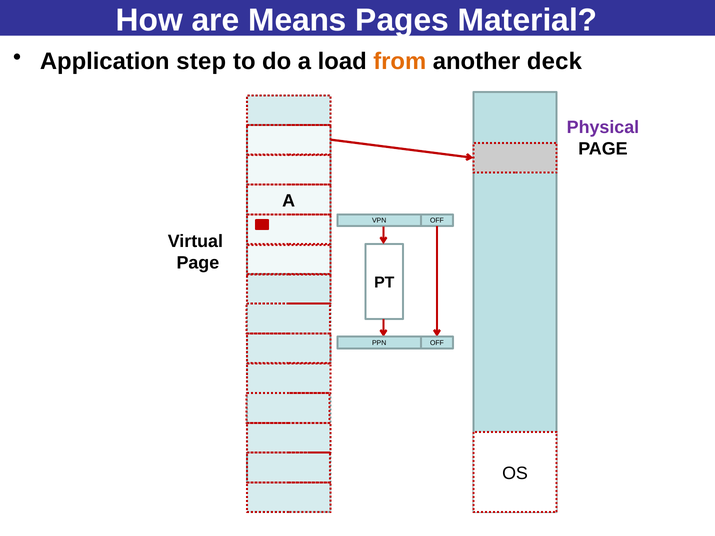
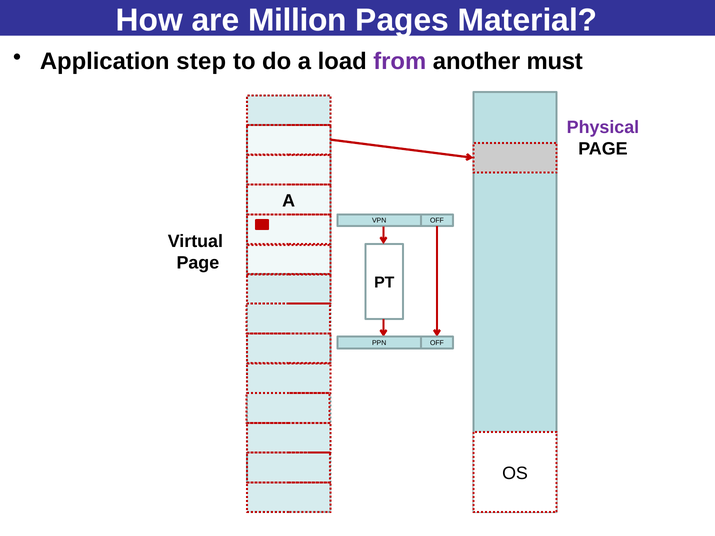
Means: Means -> Million
from colour: orange -> purple
deck: deck -> must
